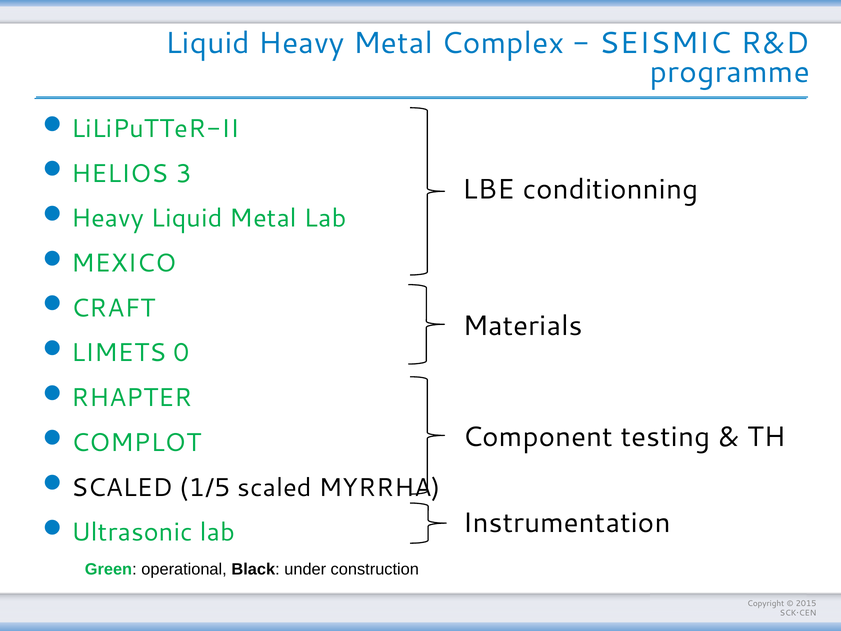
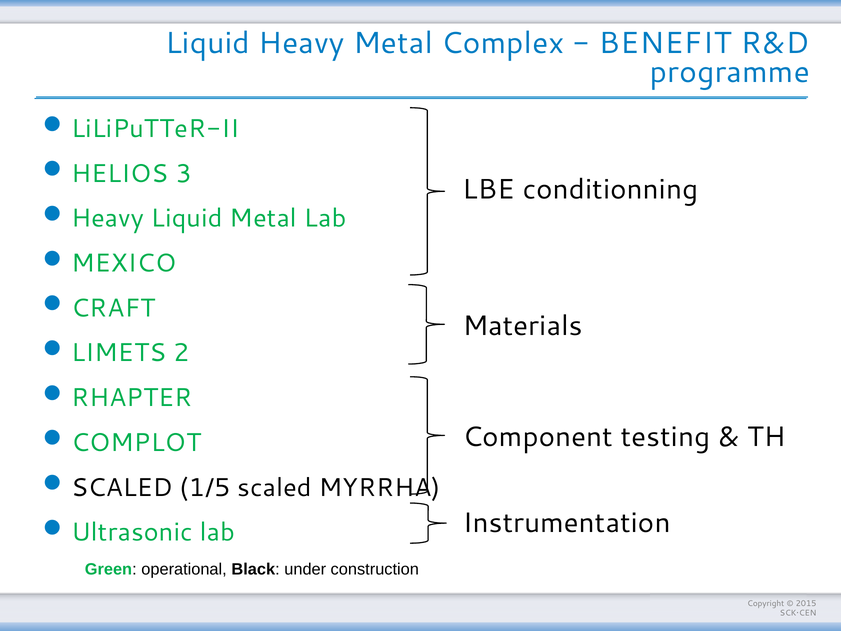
SEISMIC: SEISMIC -> BENEFIT
0: 0 -> 2
